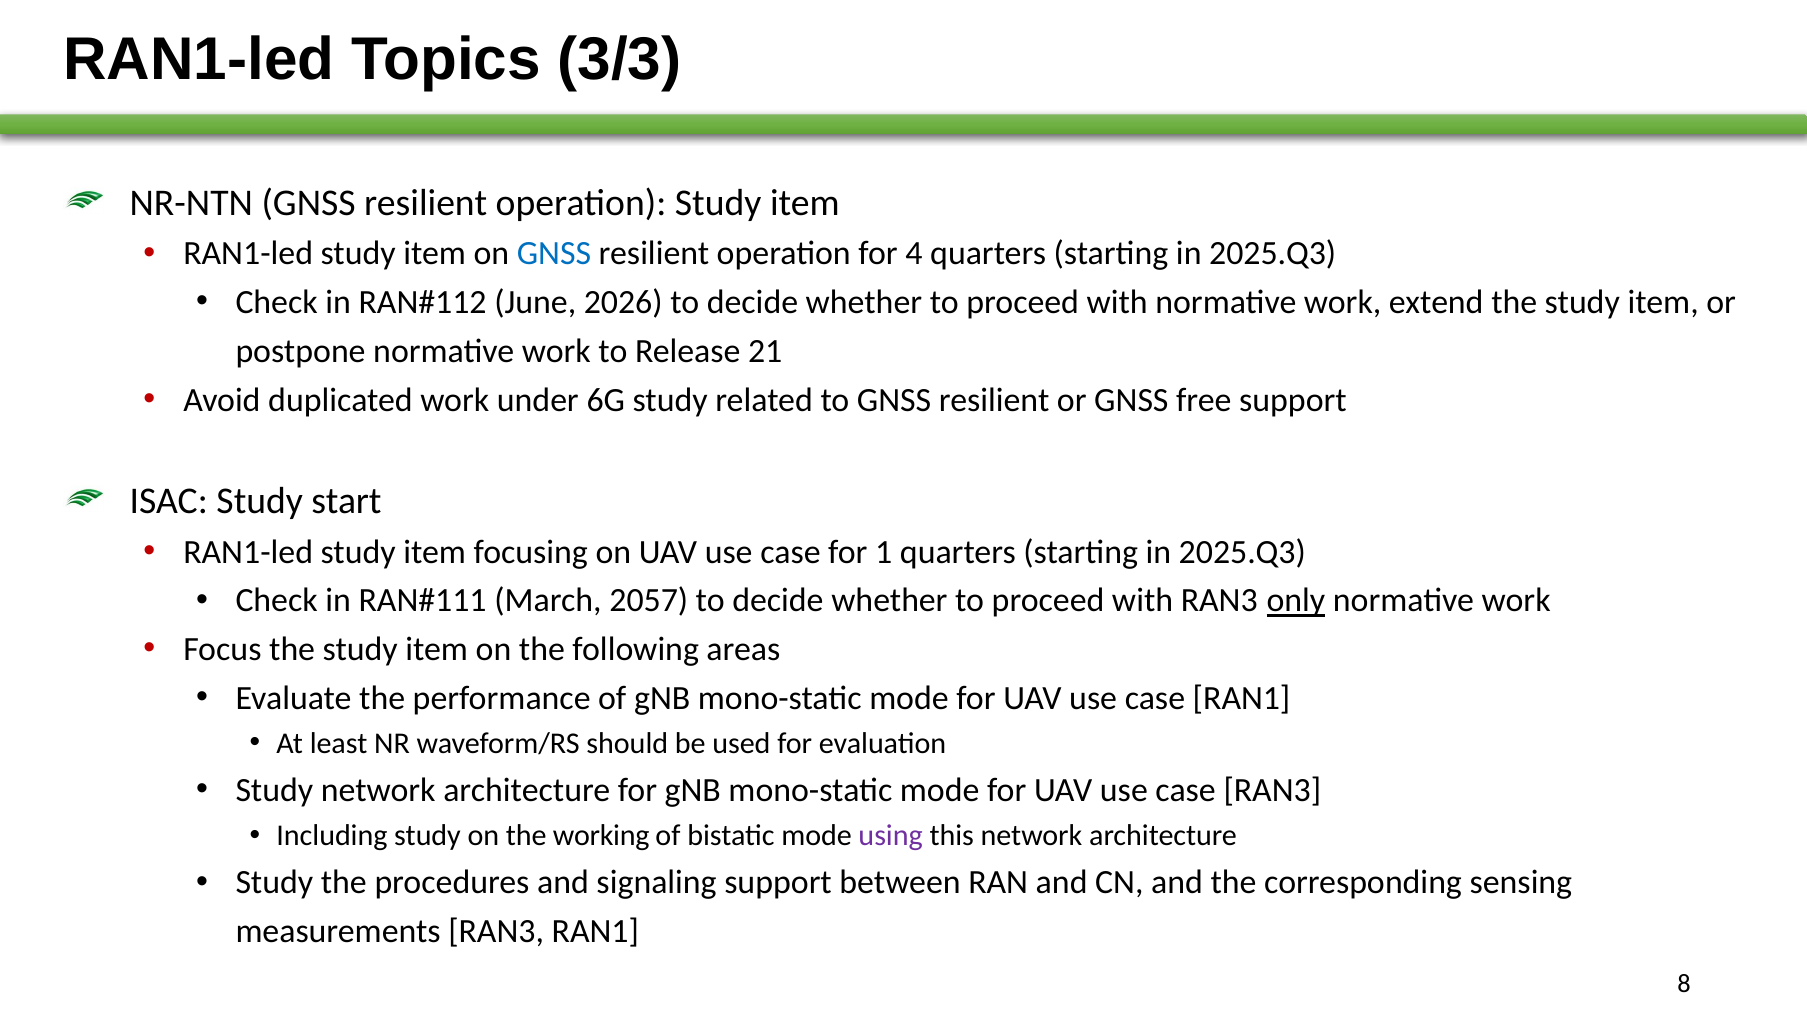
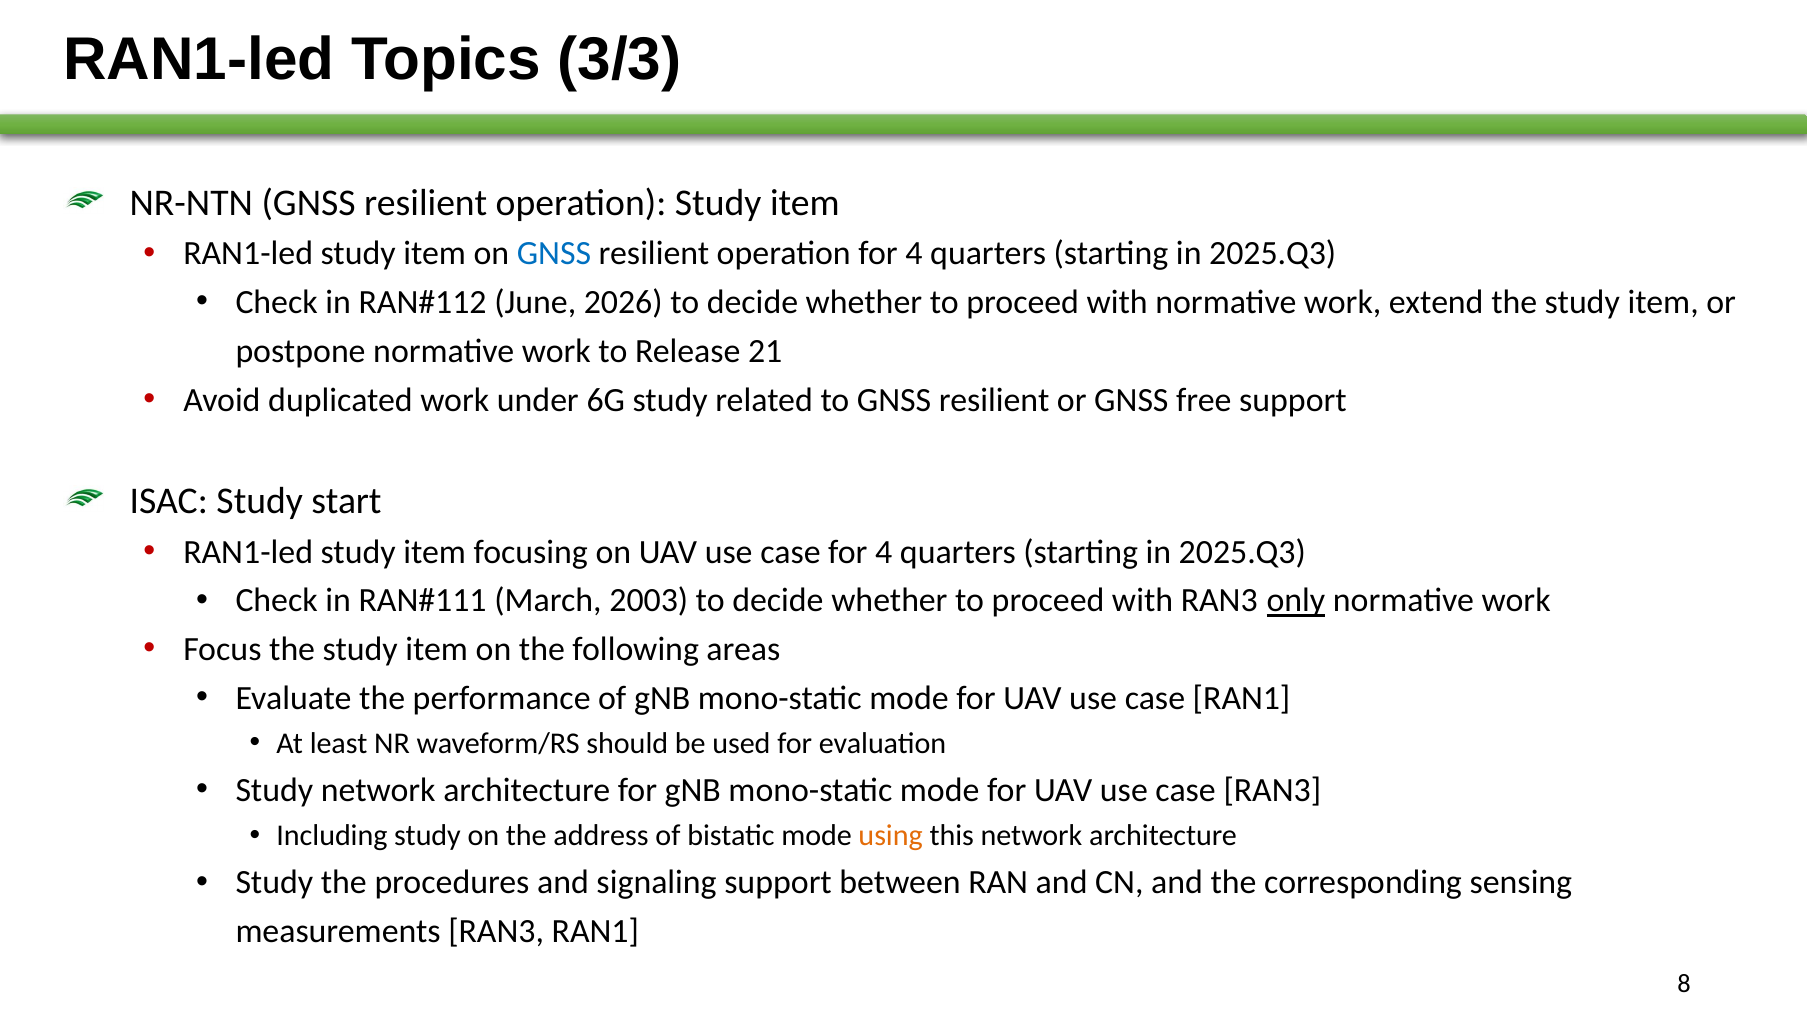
case for 1: 1 -> 4
2057: 2057 -> 2003
working: working -> address
using colour: purple -> orange
